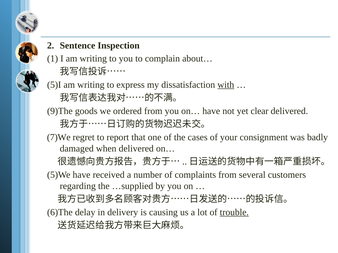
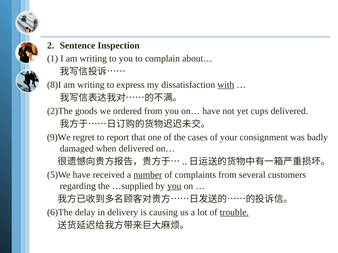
5)I: 5)I -> 8)I
9)The: 9)The -> 2)The
clear: clear -> cups
7)We: 7)We -> 9)We
number underline: none -> present
you at (174, 186) underline: none -> present
